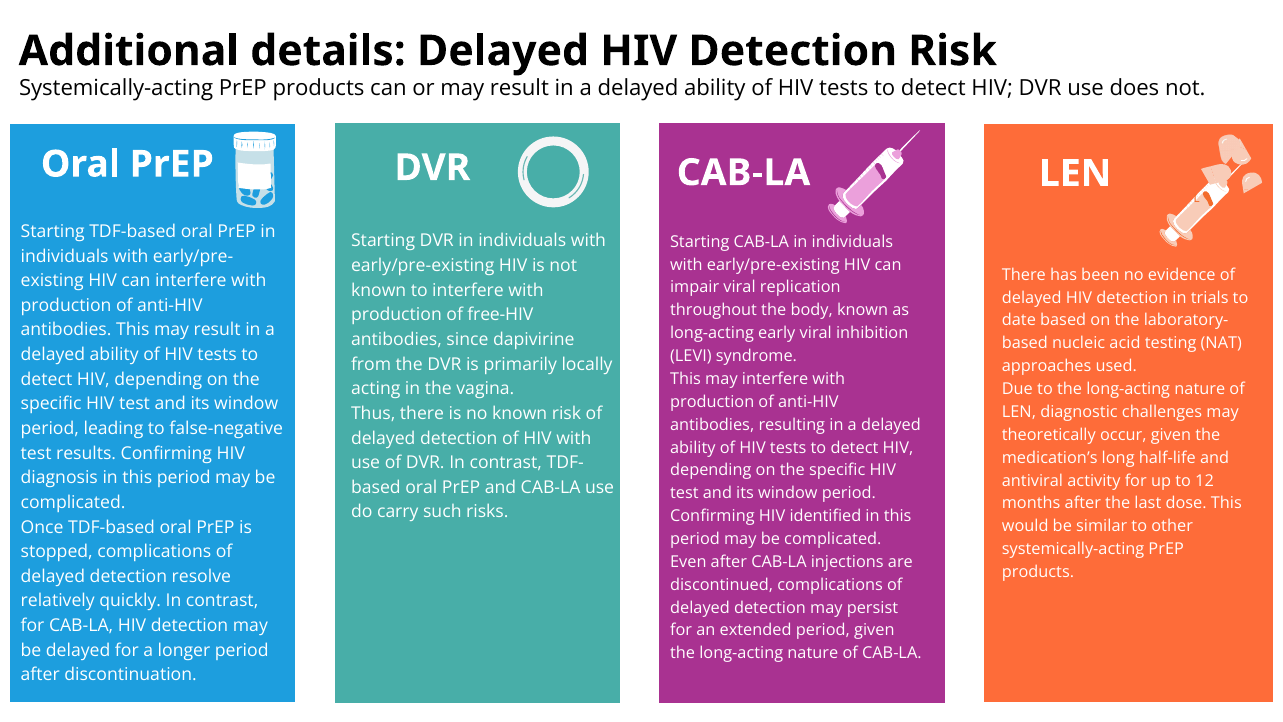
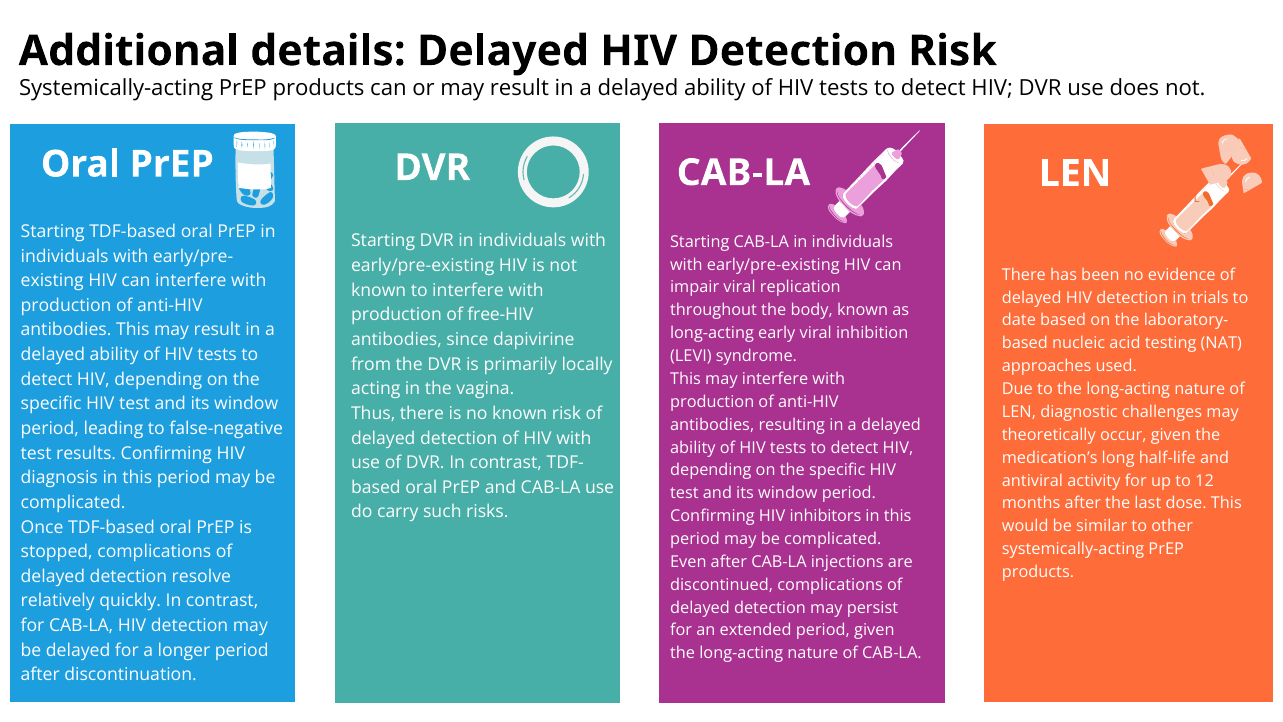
identified: identified -> inhibitors
